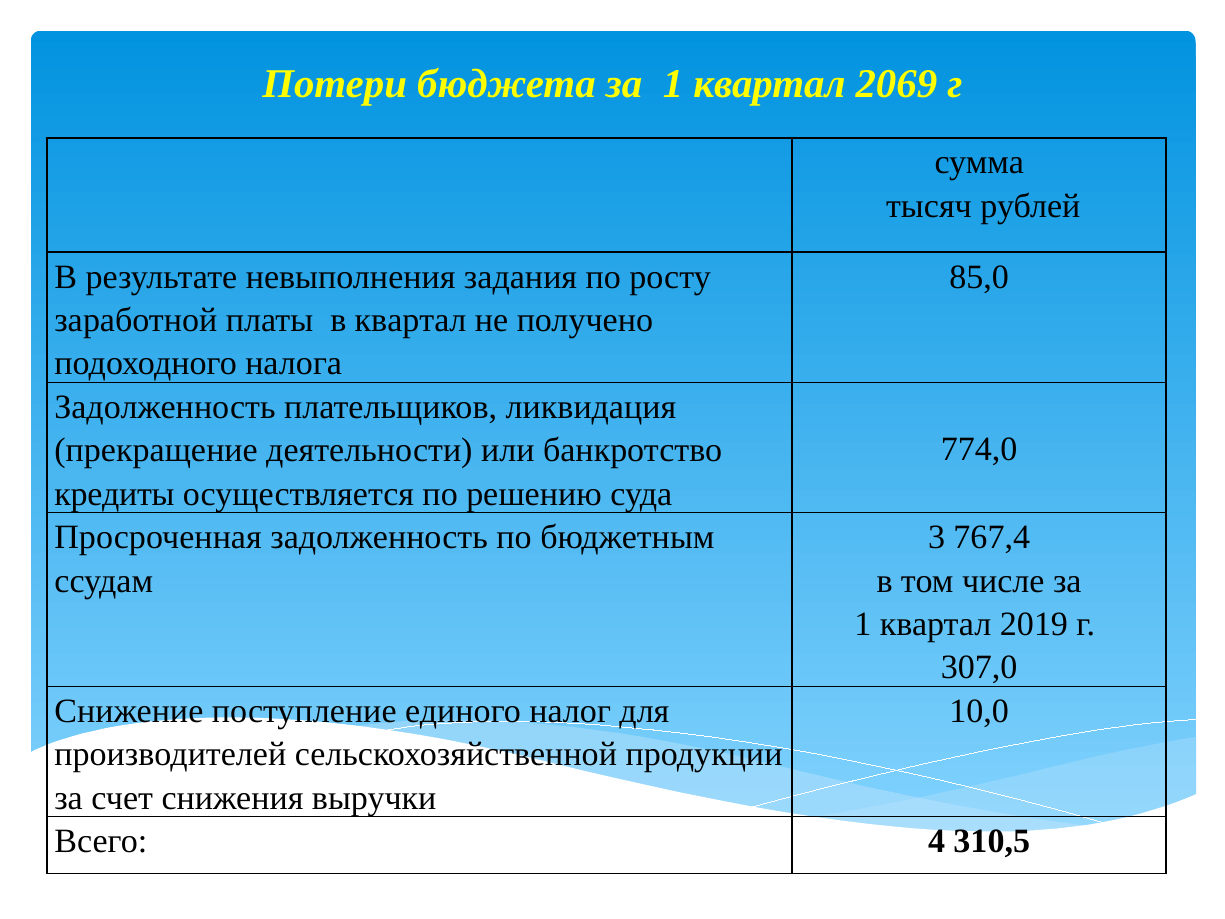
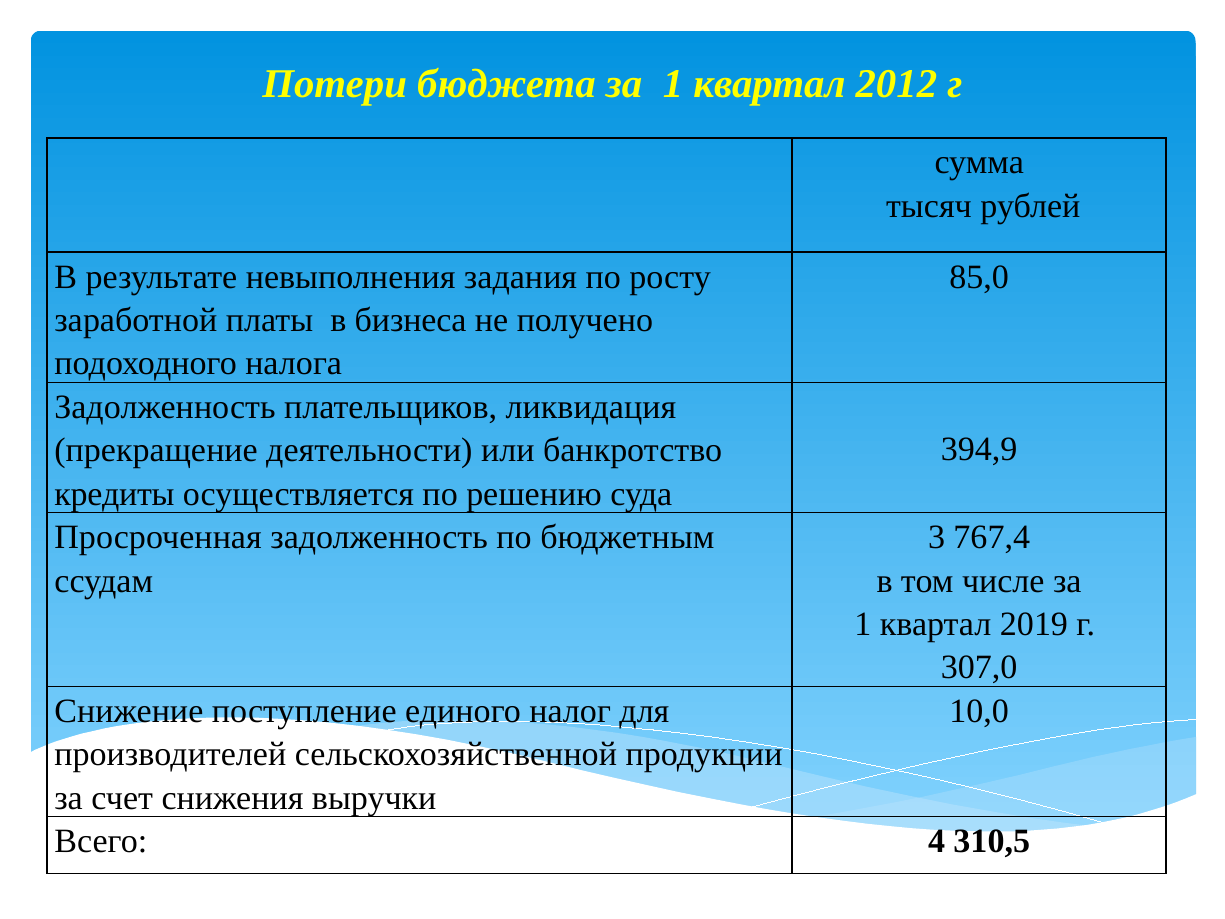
2069: 2069 -> 2012
в квартал: квартал -> бизнеса
774,0: 774,0 -> 394,9
